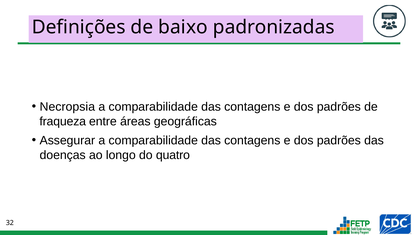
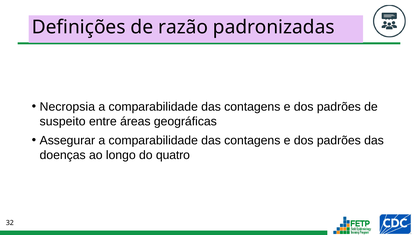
baixo: baixo -> razão
fraqueza: fraqueza -> suspeito
